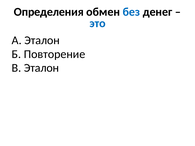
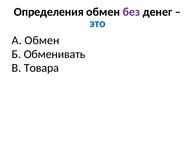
без colour: blue -> purple
А Эталон: Эталон -> Обмен
Повторение: Повторение -> Обменивать
В Эталон: Эталон -> Товара
